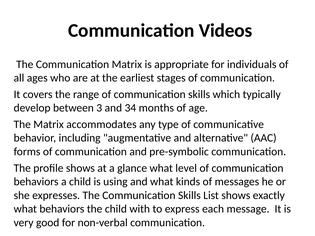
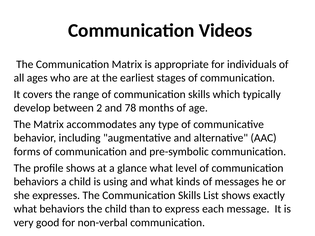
3: 3 -> 2
34: 34 -> 78
with: with -> than
